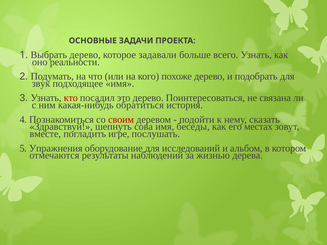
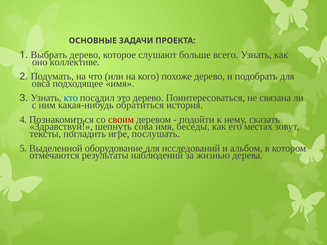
задавали: задавали -> слушают
реальности: реальности -> коллективе
звук: звук -> овса
кто colour: red -> blue
вместе: вместе -> тексты
Упражнения: Упражнения -> Выделенной
